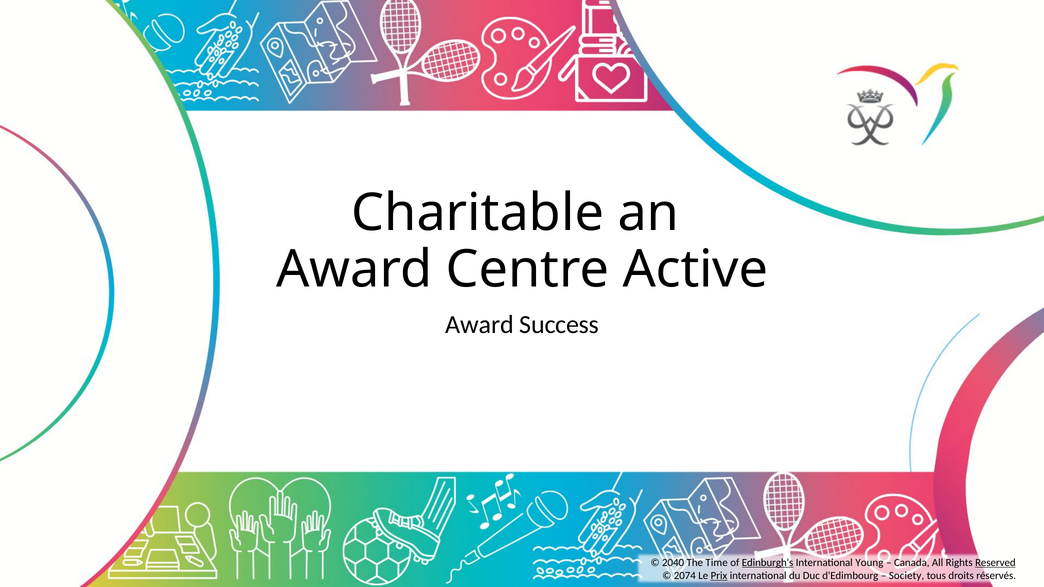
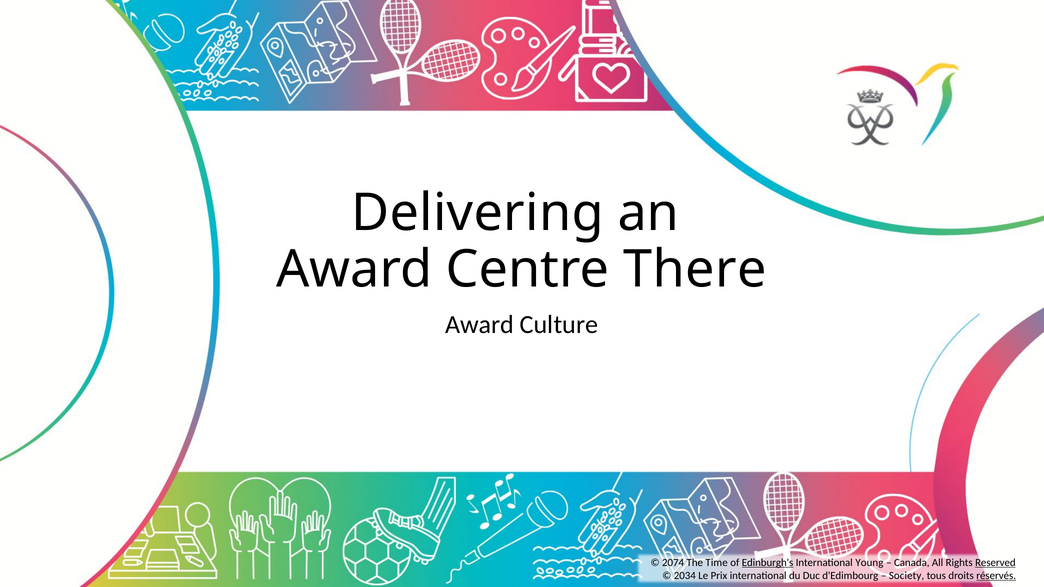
Charitable: Charitable -> Delivering
Active: Active -> There
Success: Success -> Culture
2040: 2040 -> 2074
2074: 2074 -> 2034
Prix underline: present -> none
réservés underline: none -> present
